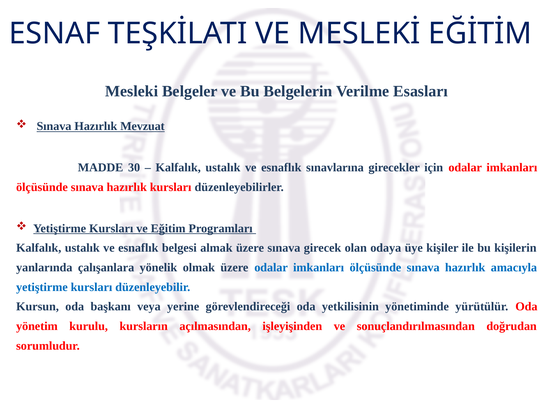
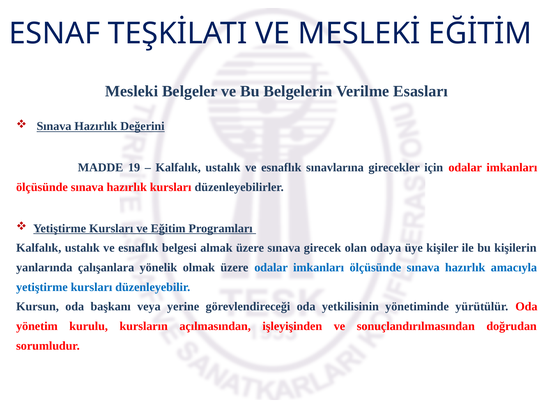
Mevzuat: Mevzuat -> Değerini
30: 30 -> 19
